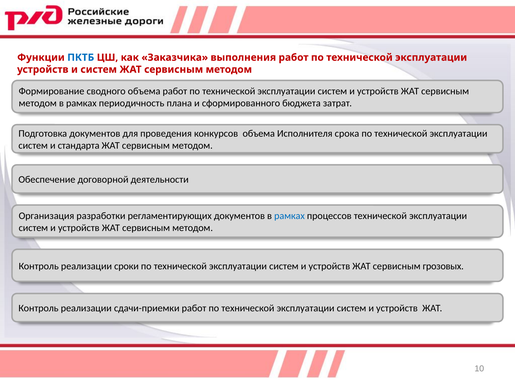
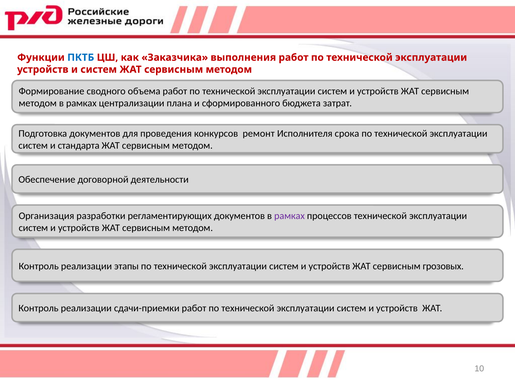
периодичность: периодичность -> централизации
конкурсов объема: объема -> ремонт
рамках at (290, 216) colour: blue -> purple
сроки: сроки -> этапы
